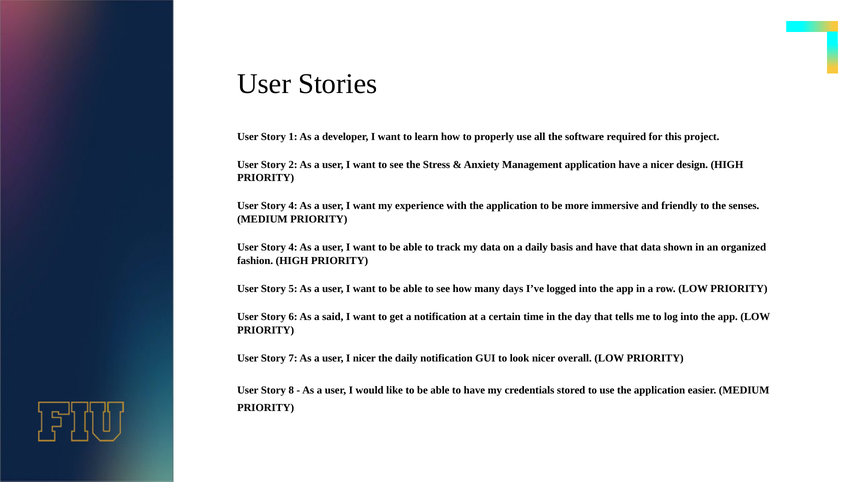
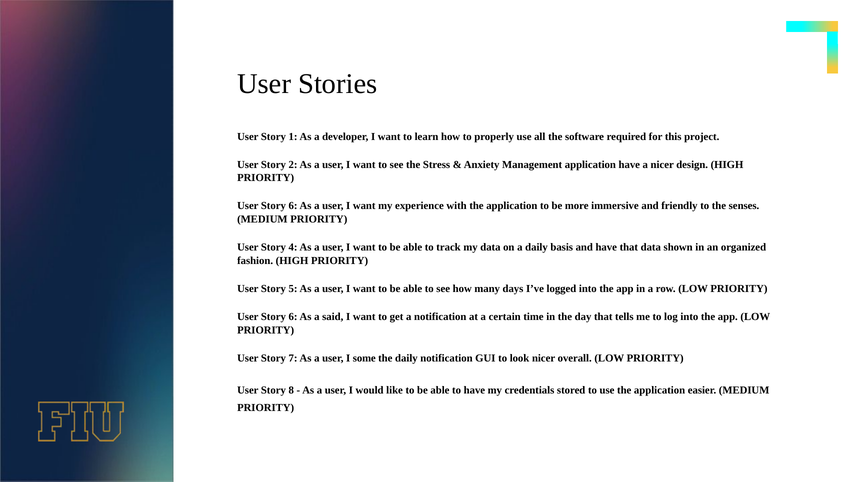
4 at (293, 206): 4 -> 6
I nicer: nicer -> some
